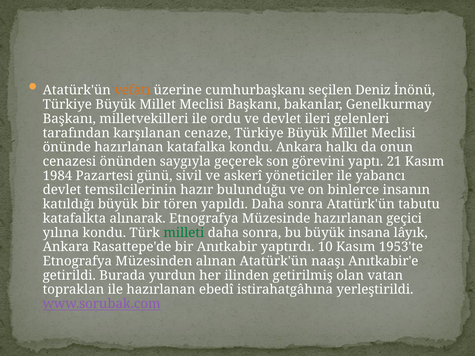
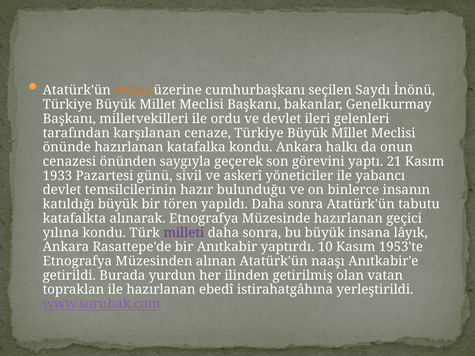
Deniz: Deniz -> Saydı
1984: 1984 -> 1933
milleti colour: green -> purple
